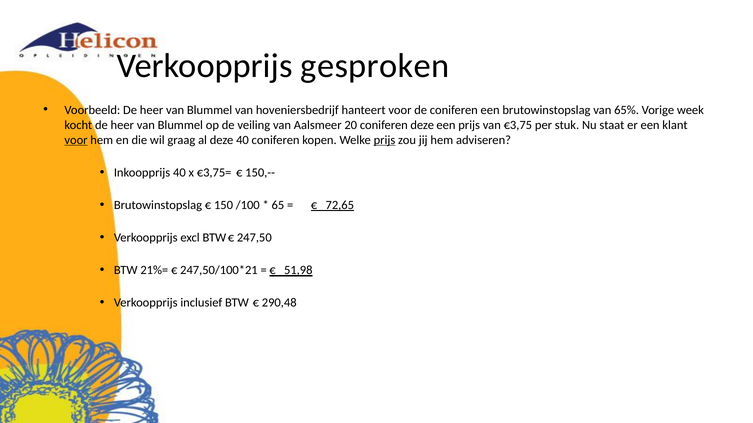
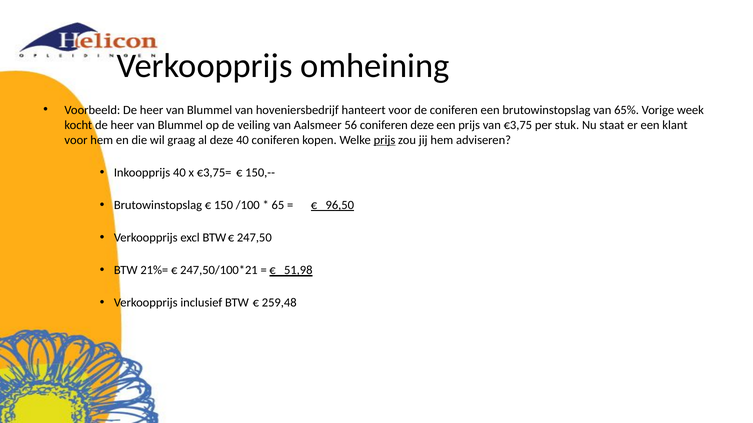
gesproken: gesproken -> omheining
20: 20 -> 56
voor at (76, 140) underline: present -> none
72,65: 72,65 -> 96,50
290,48: 290,48 -> 259,48
